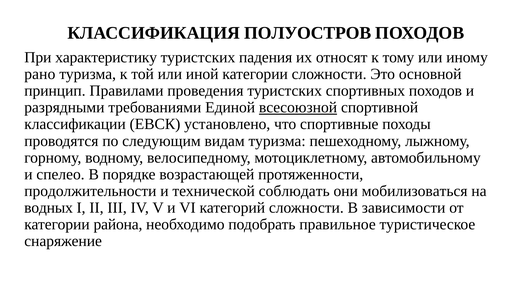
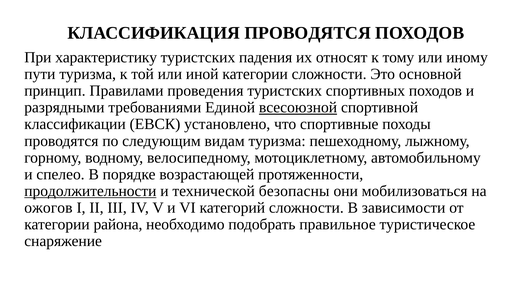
КЛАССИФИКАЦИЯ ПОЛУОСТРОВ: ПОЛУОСТРОВ -> ПРОВОДЯТСЯ
рано: рано -> пути
продолжительности underline: none -> present
соблюдать: соблюдать -> безопасны
водных: водных -> ожогов
